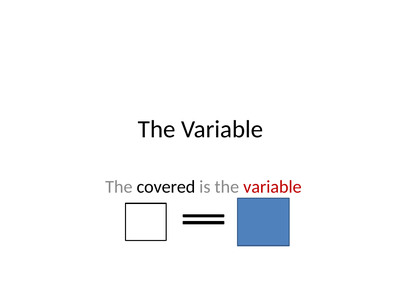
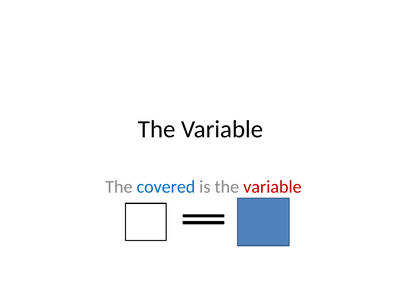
covered colour: black -> blue
